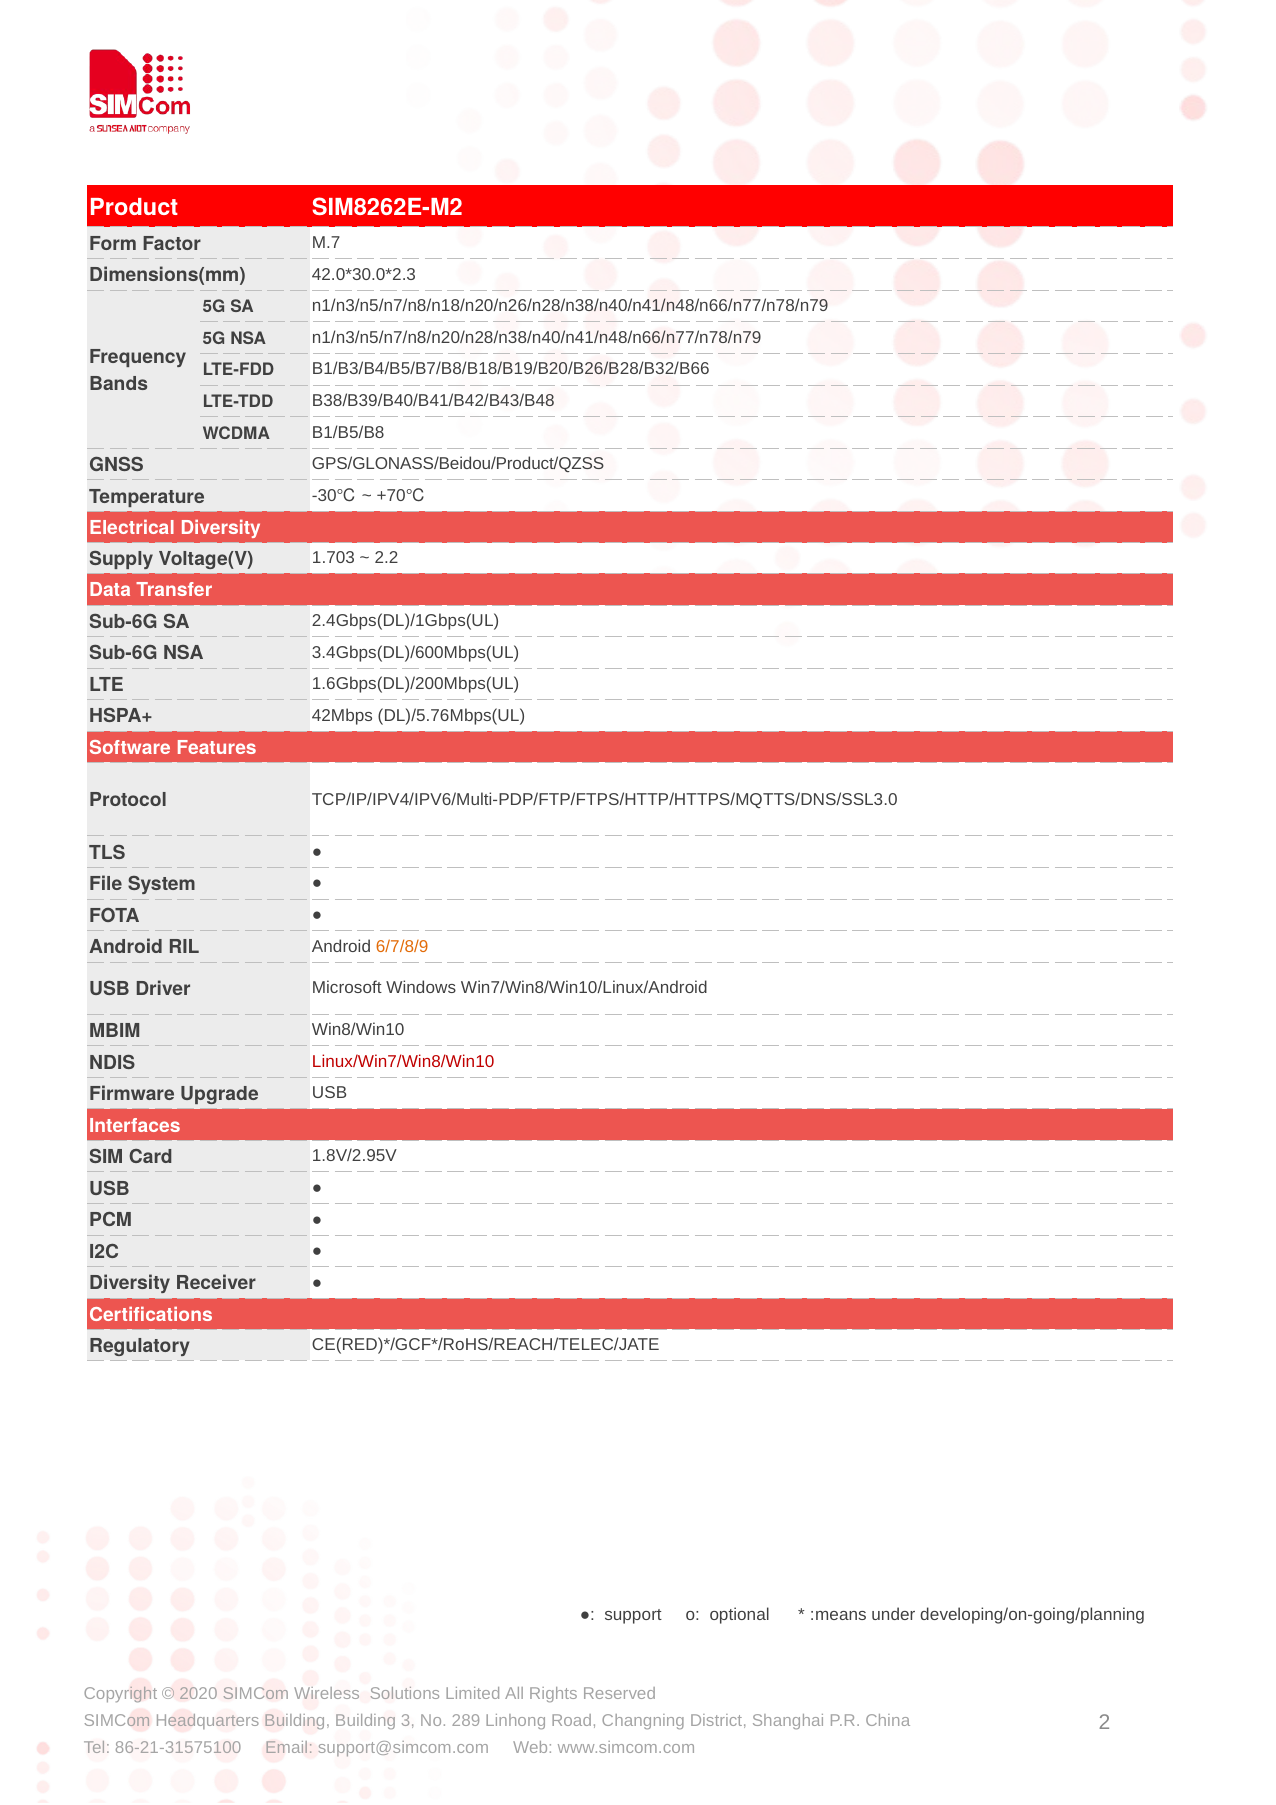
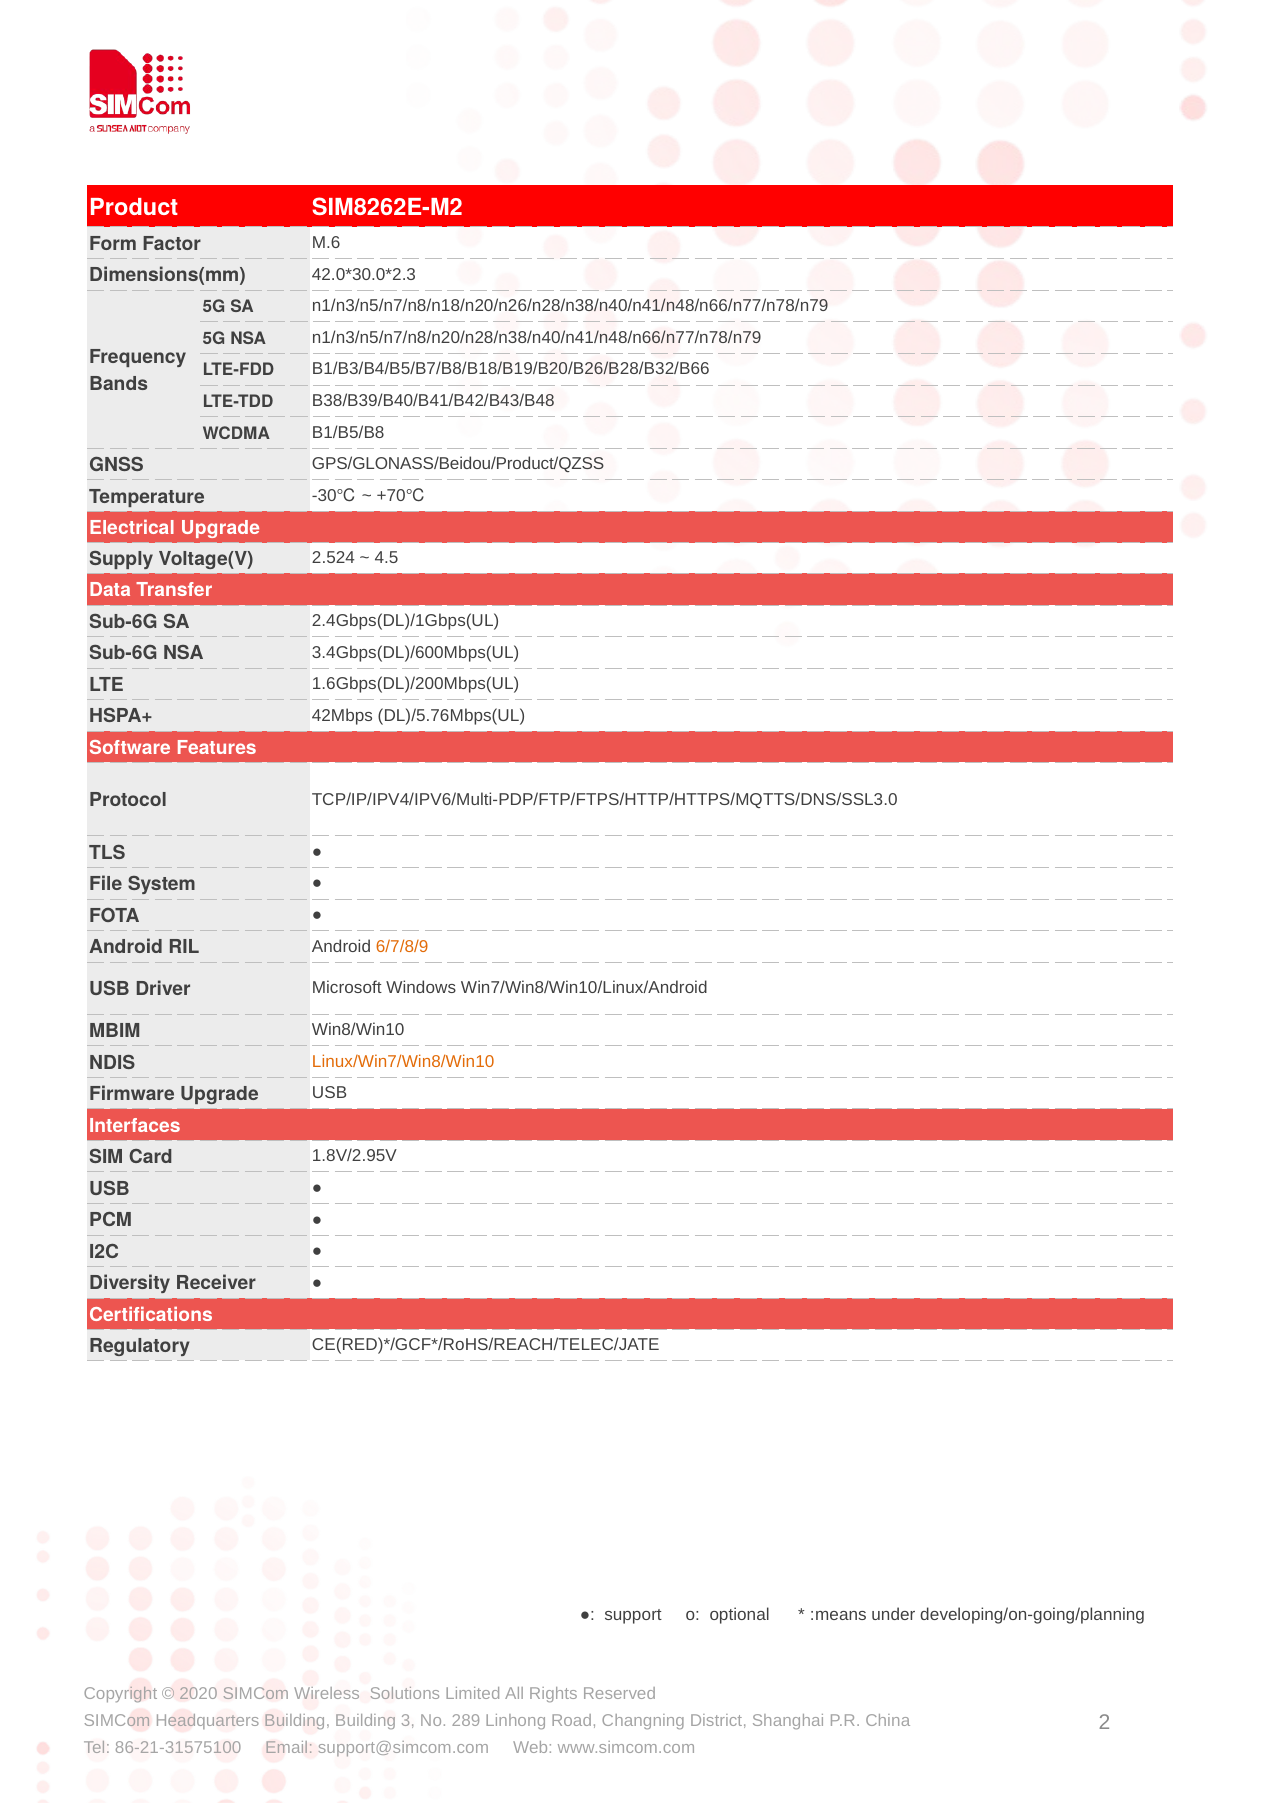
M.7: M.7 -> M.6
Electrical Diversity: Diversity -> Upgrade
1.703: 1.703 -> 2.524
2.2: 2.2 -> 4.5
Linux/Win7/Win8/Win10 colour: red -> orange
